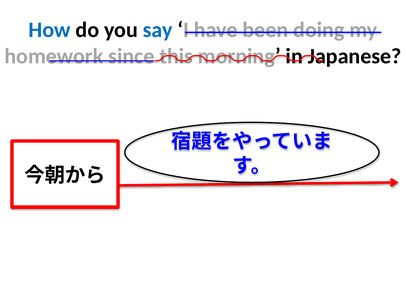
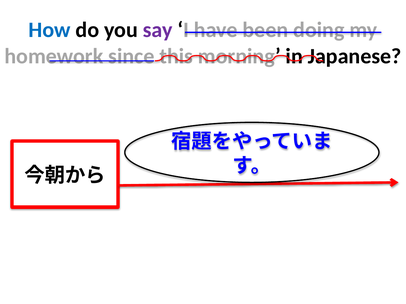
say colour: blue -> purple
